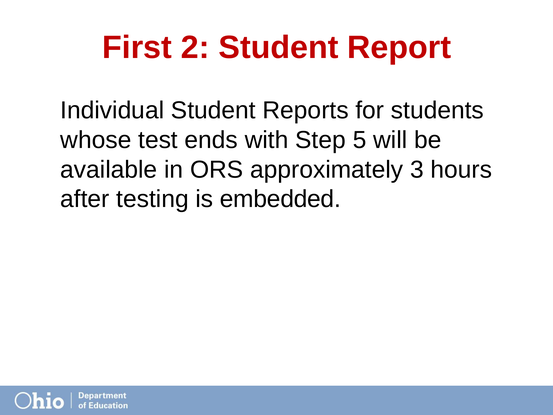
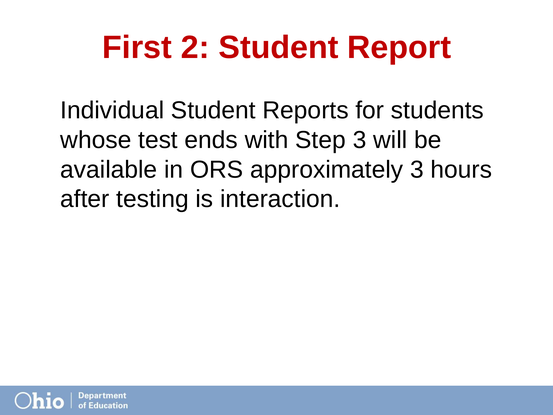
Step 5: 5 -> 3
embedded: embedded -> interaction
